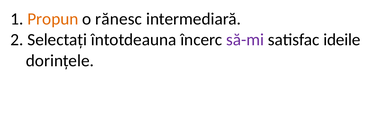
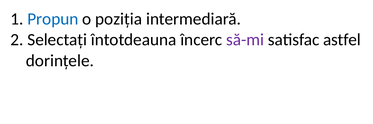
Propun colour: orange -> blue
rănesc: rănesc -> poziția
ideile: ideile -> astfel
